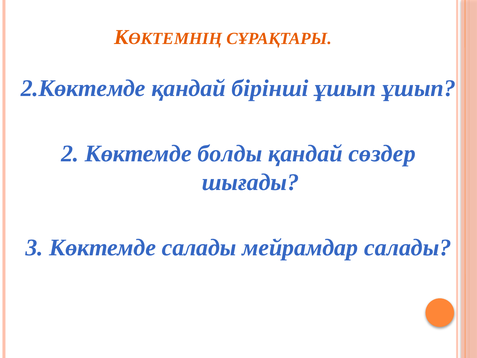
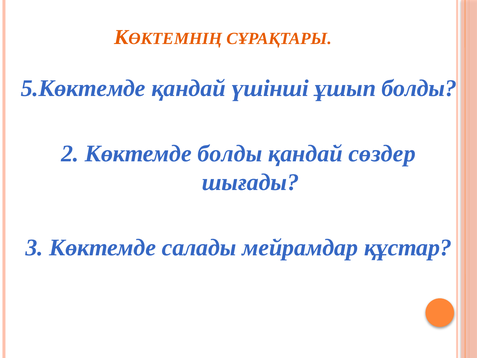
2.Көктемде: 2.Көктемде -> 5.Көктемде
бірінші: бірінші -> үшінші
ұшып ұшып: ұшып -> болды
мейрамдар салады: салады -> құстар
